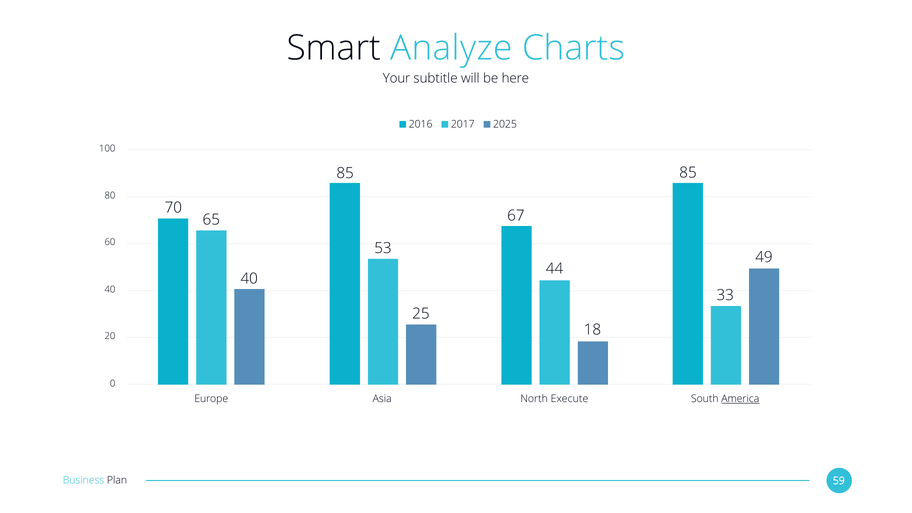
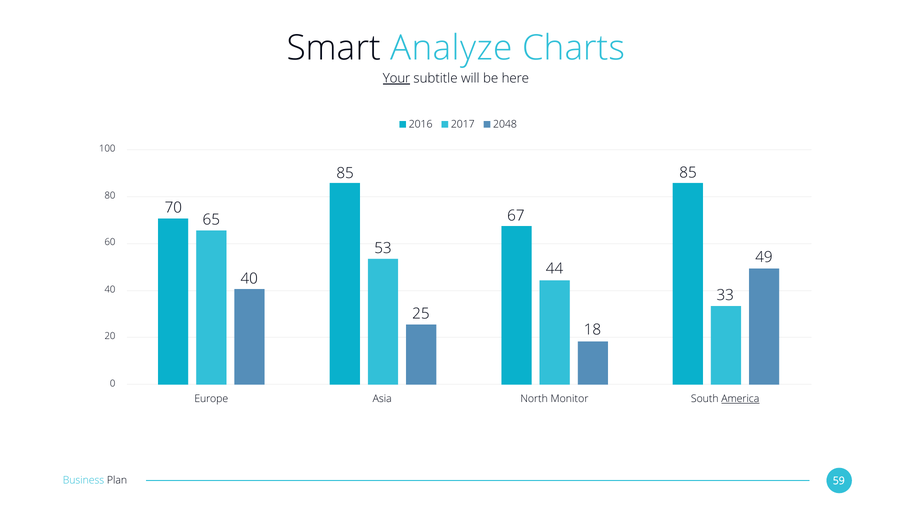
Your underline: none -> present
2025: 2025 -> 2048
Execute: Execute -> Monitor
